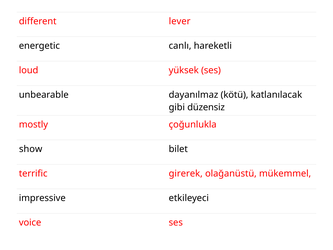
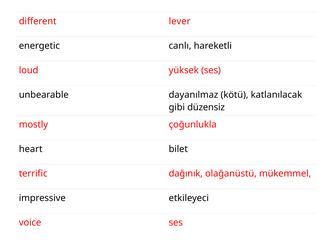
show: show -> heart
girerek: girerek -> dağınık
